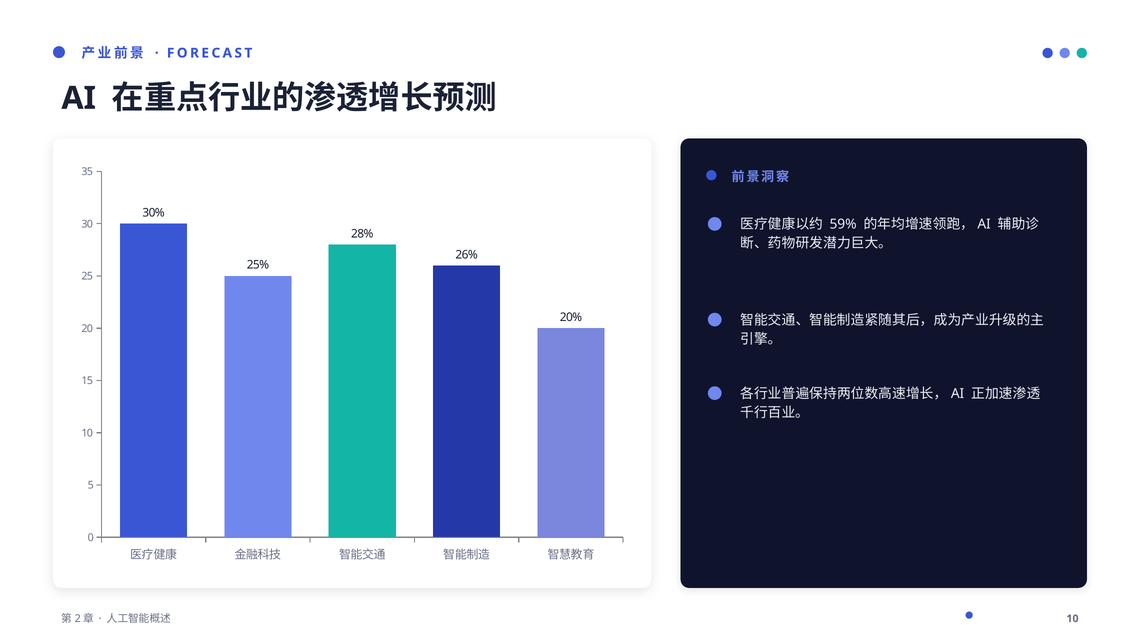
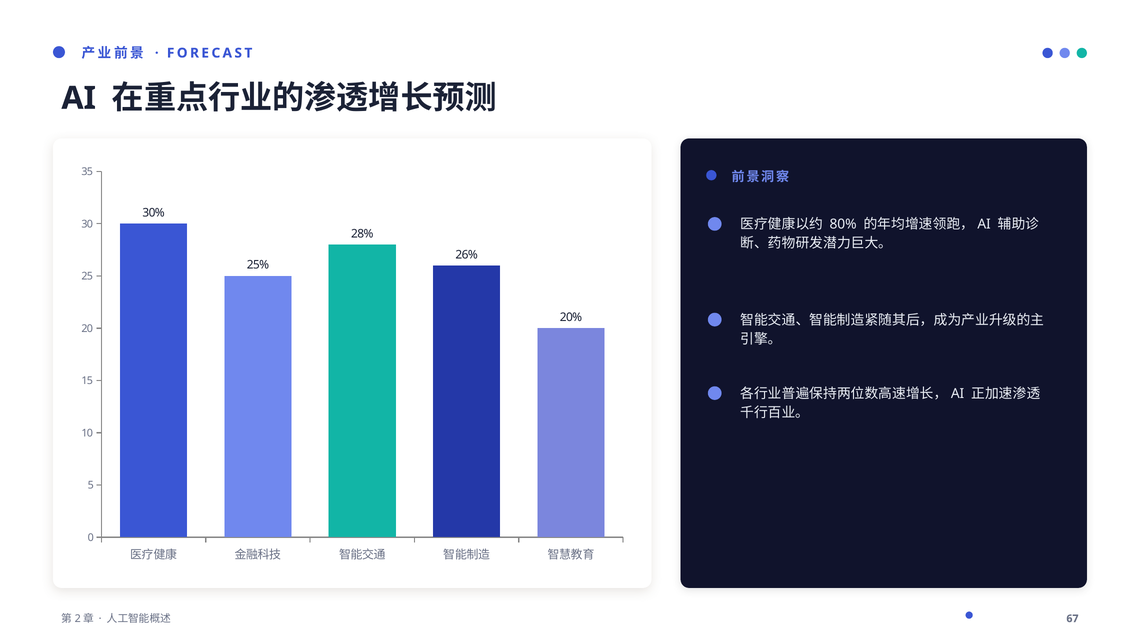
59%: 59% -> 80%
10 at (1072, 619): 10 -> 67
